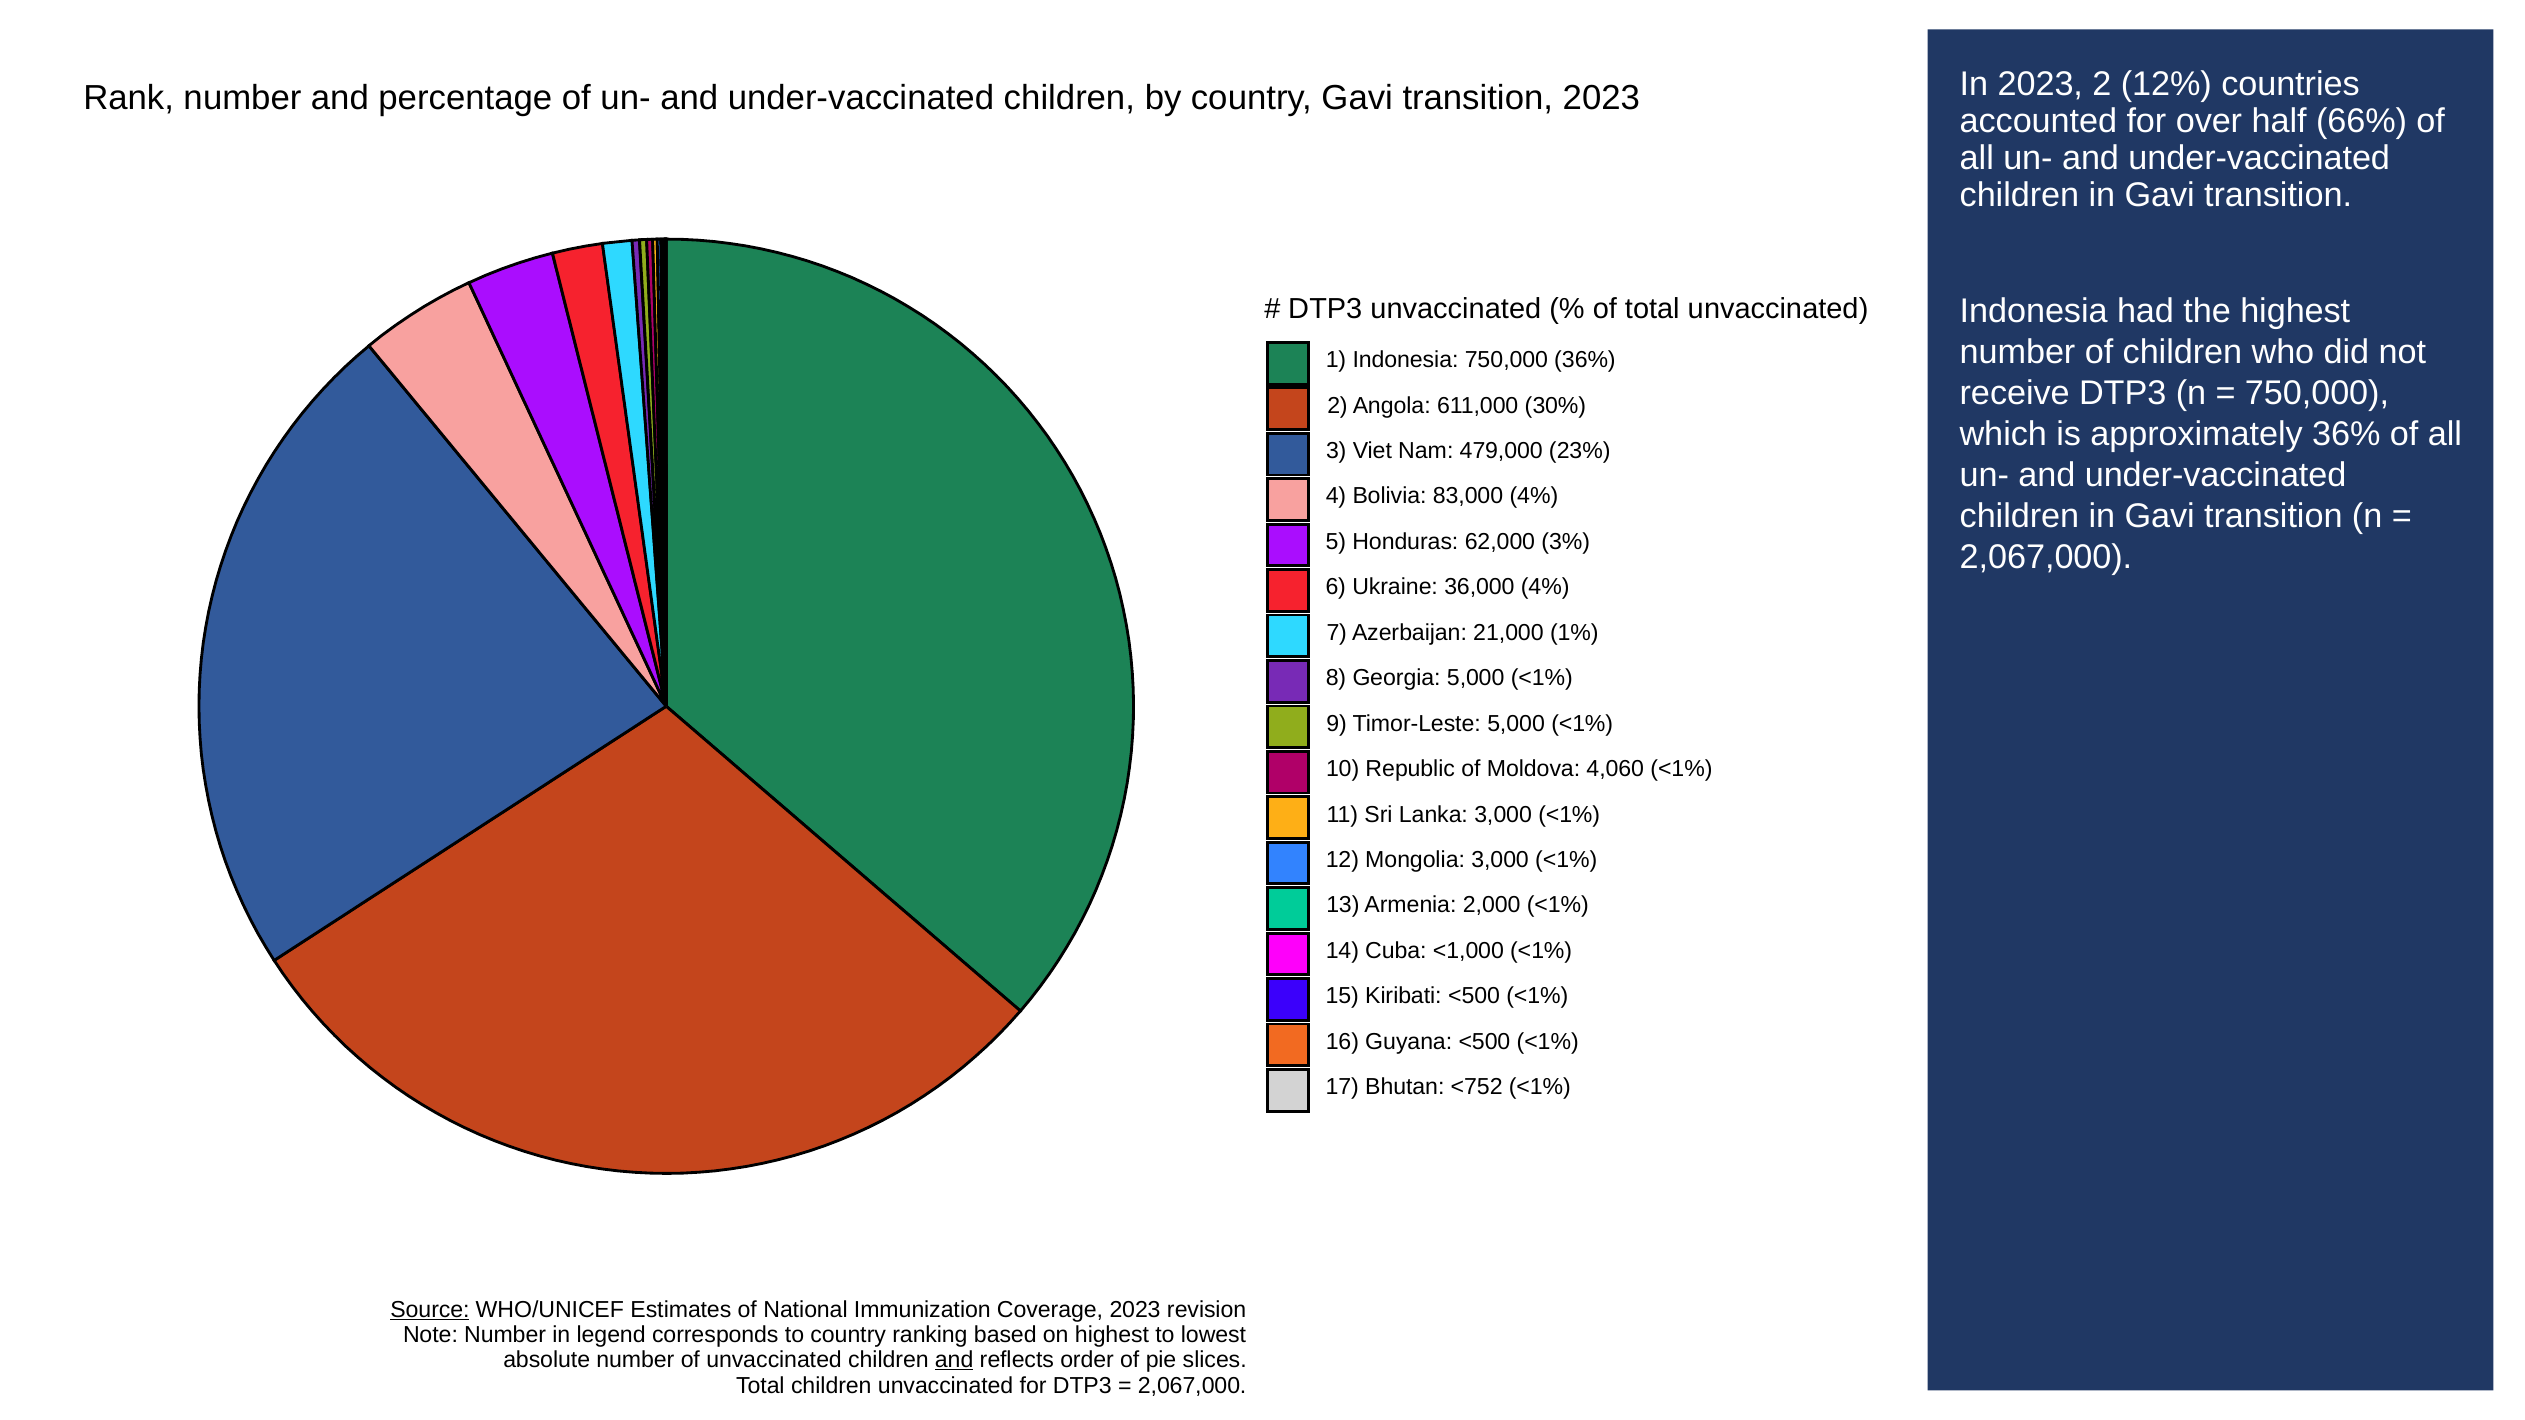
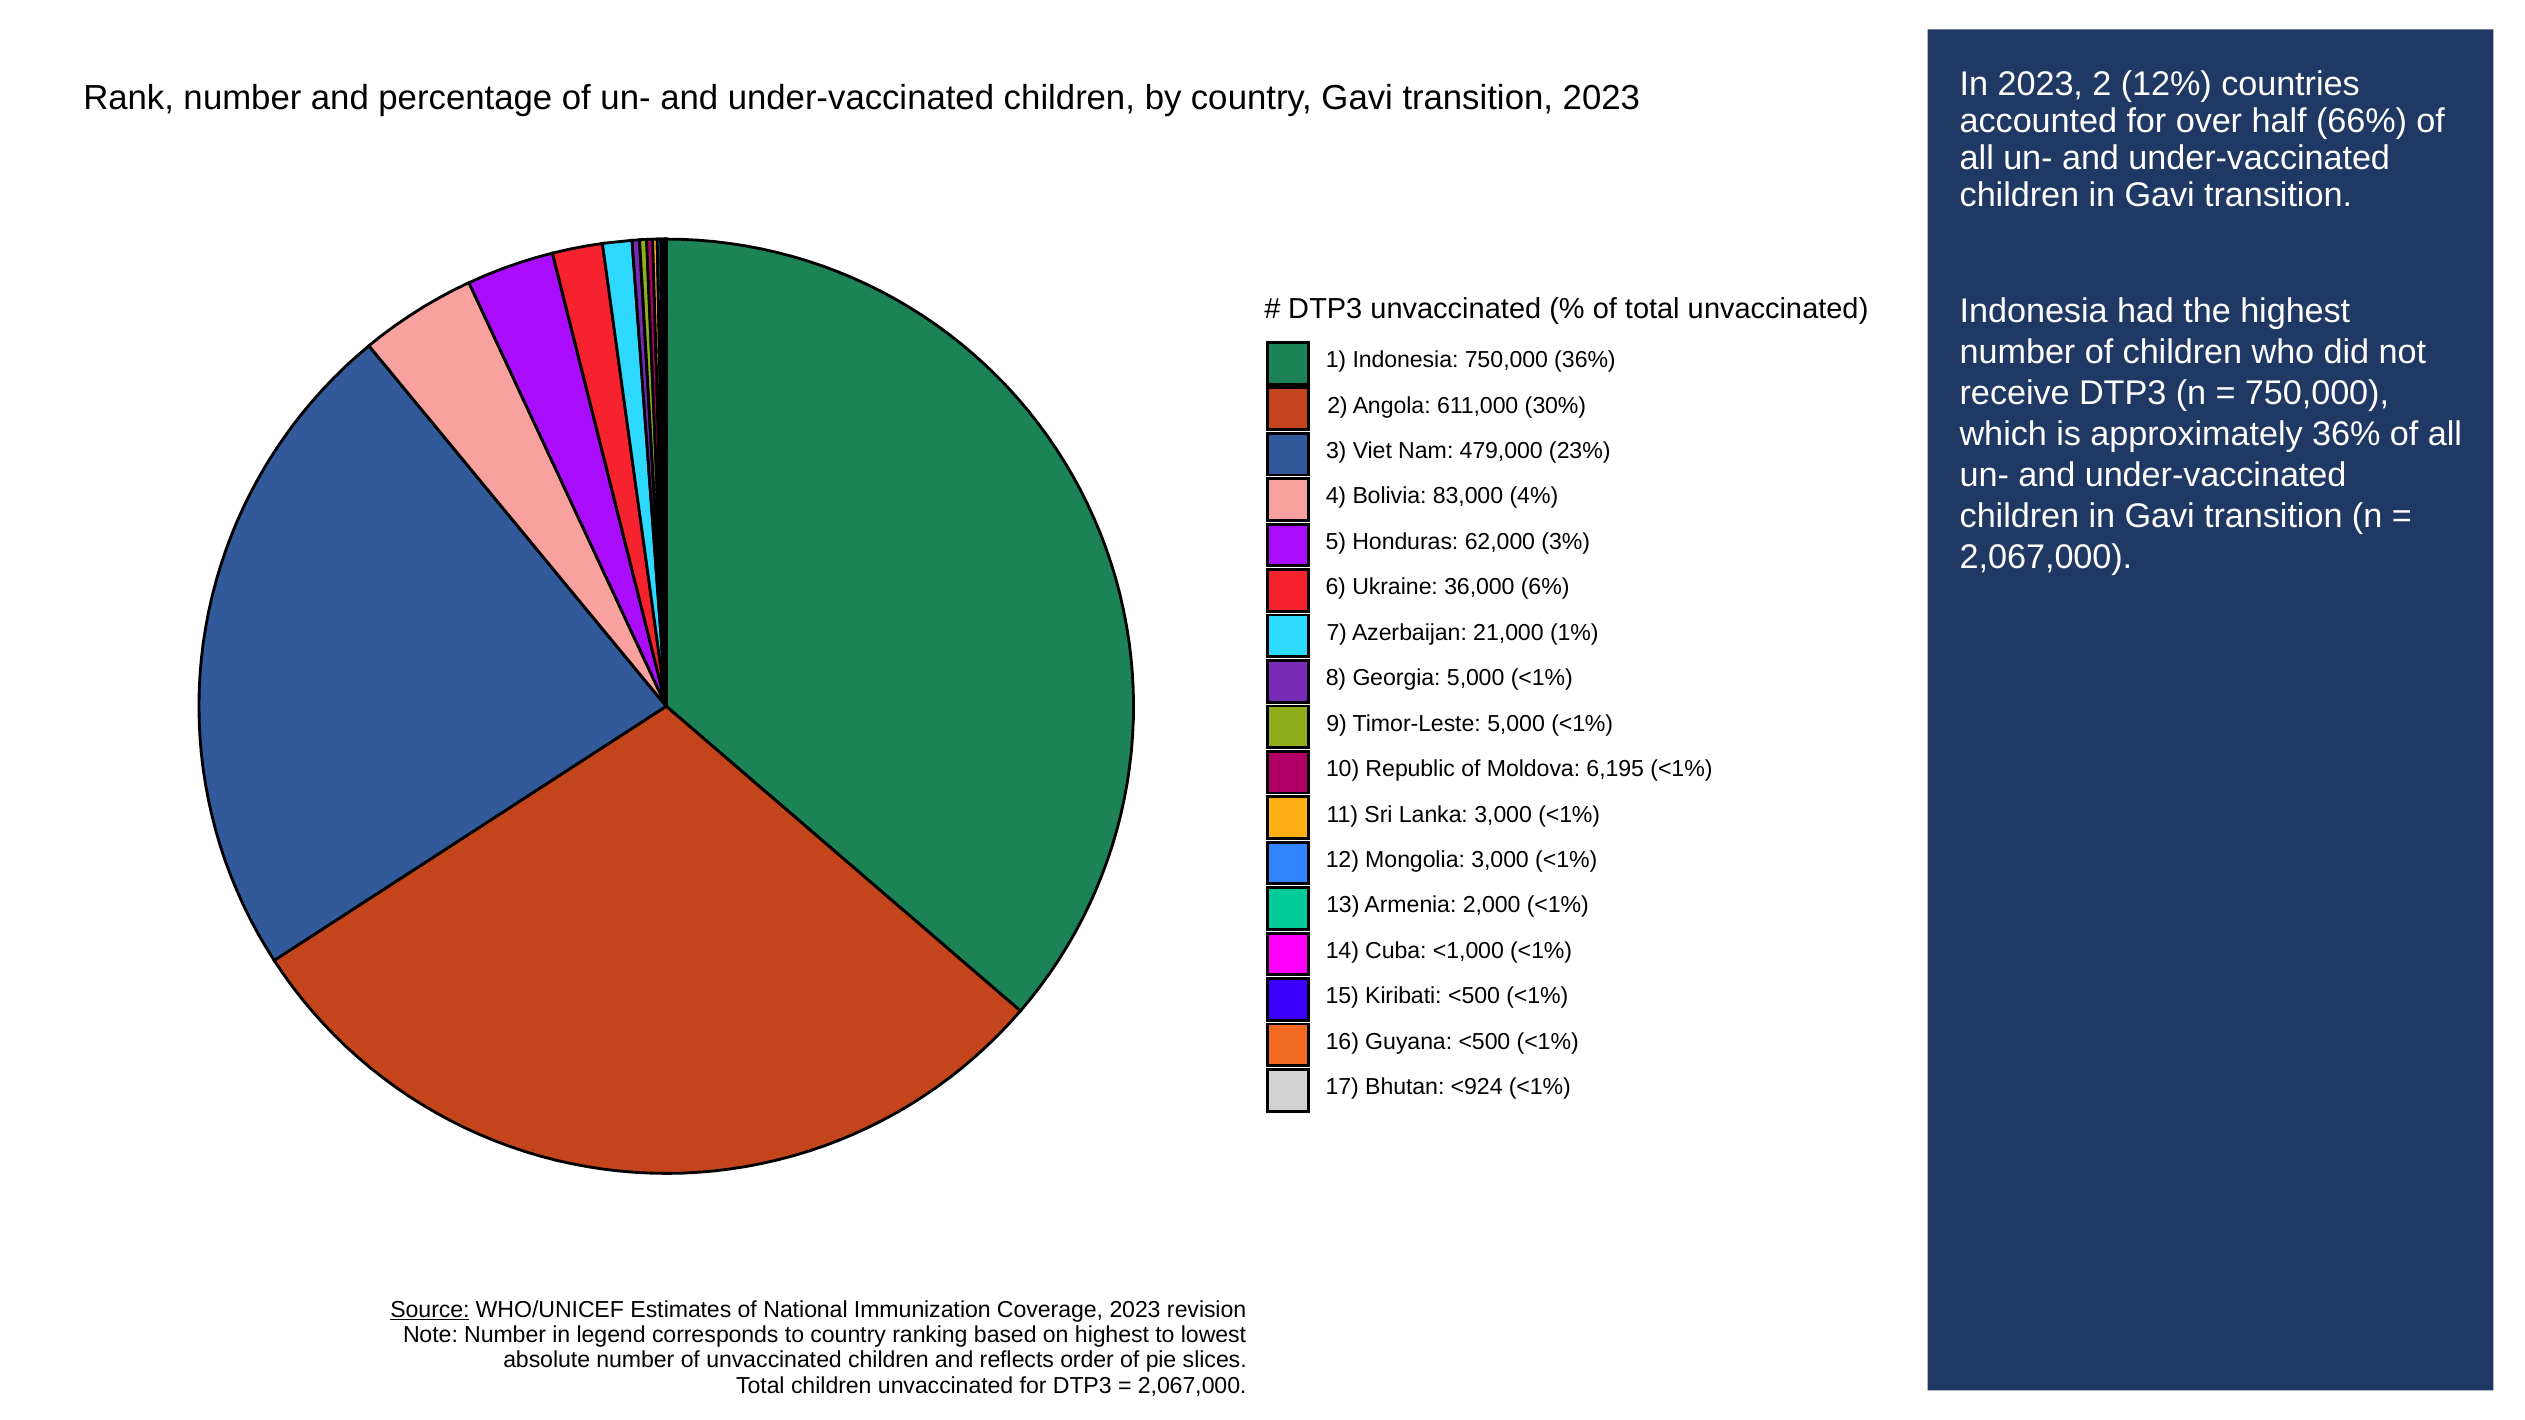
36,000 4%: 4% -> 6%
4,060: 4,060 -> 6,195
<752: <752 -> <924
and at (954, 1360) underline: present -> none
